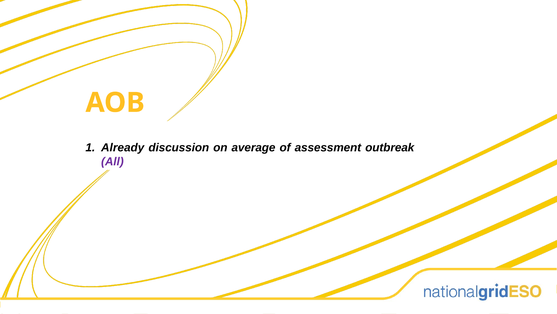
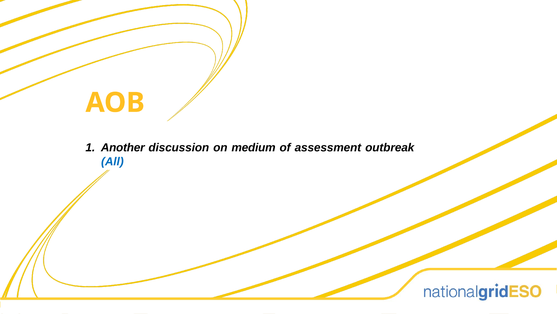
Already: Already -> Another
average: average -> medium
All colour: purple -> blue
